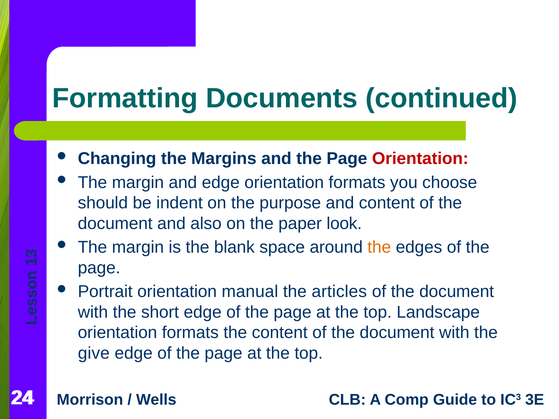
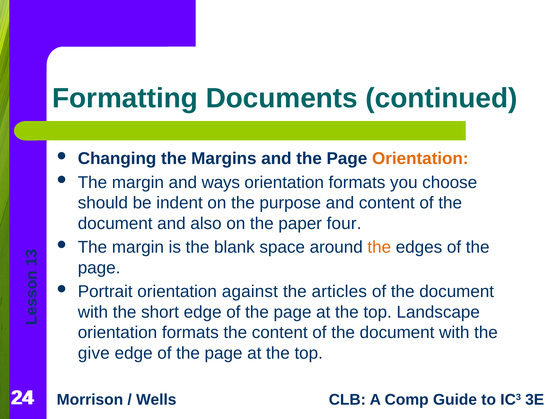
Orientation at (420, 159) colour: red -> orange
and edge: edge -> ways
look: look -> four
manual: manual -> against
